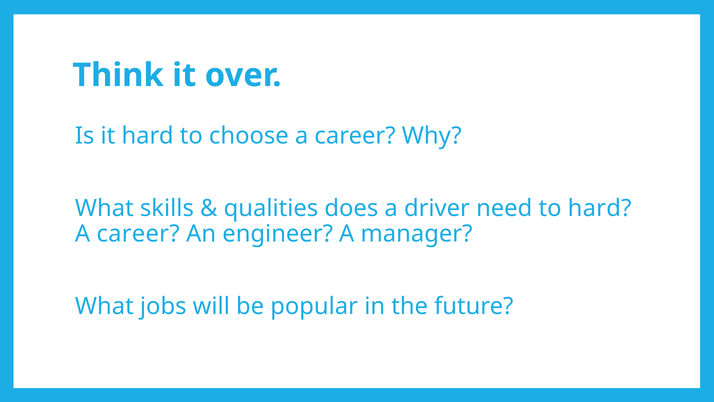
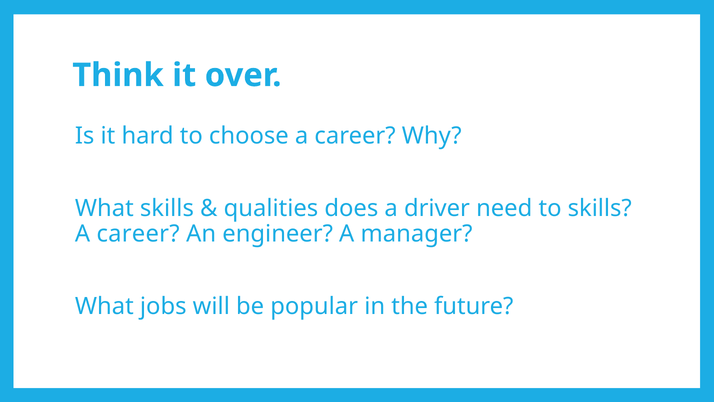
to hard: hard -> skills
